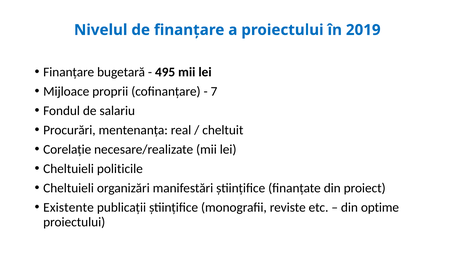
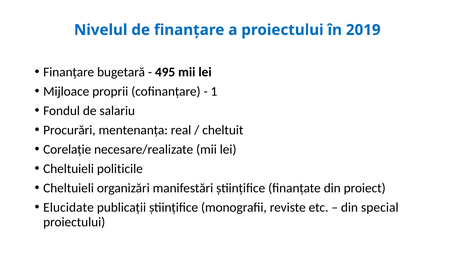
7: 7 -> 1
Existente: Existente -> Elucidate
optime: optime -> special
